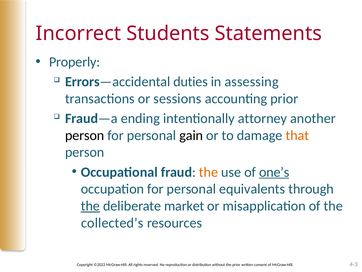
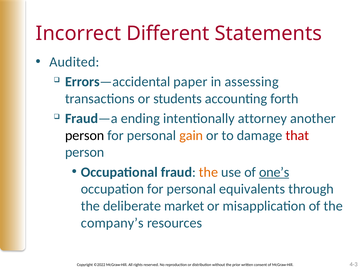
Students: Students -> Different
Properly: Properly -> Audited
duties: duties -> paper
sessions: sessions -> students
accounting prior: prior -> forth
gain colour: black -> orange
that colour: orange -> red
the at (90, 206) underline: present -> none
collected’s: collected’s -> company’s
